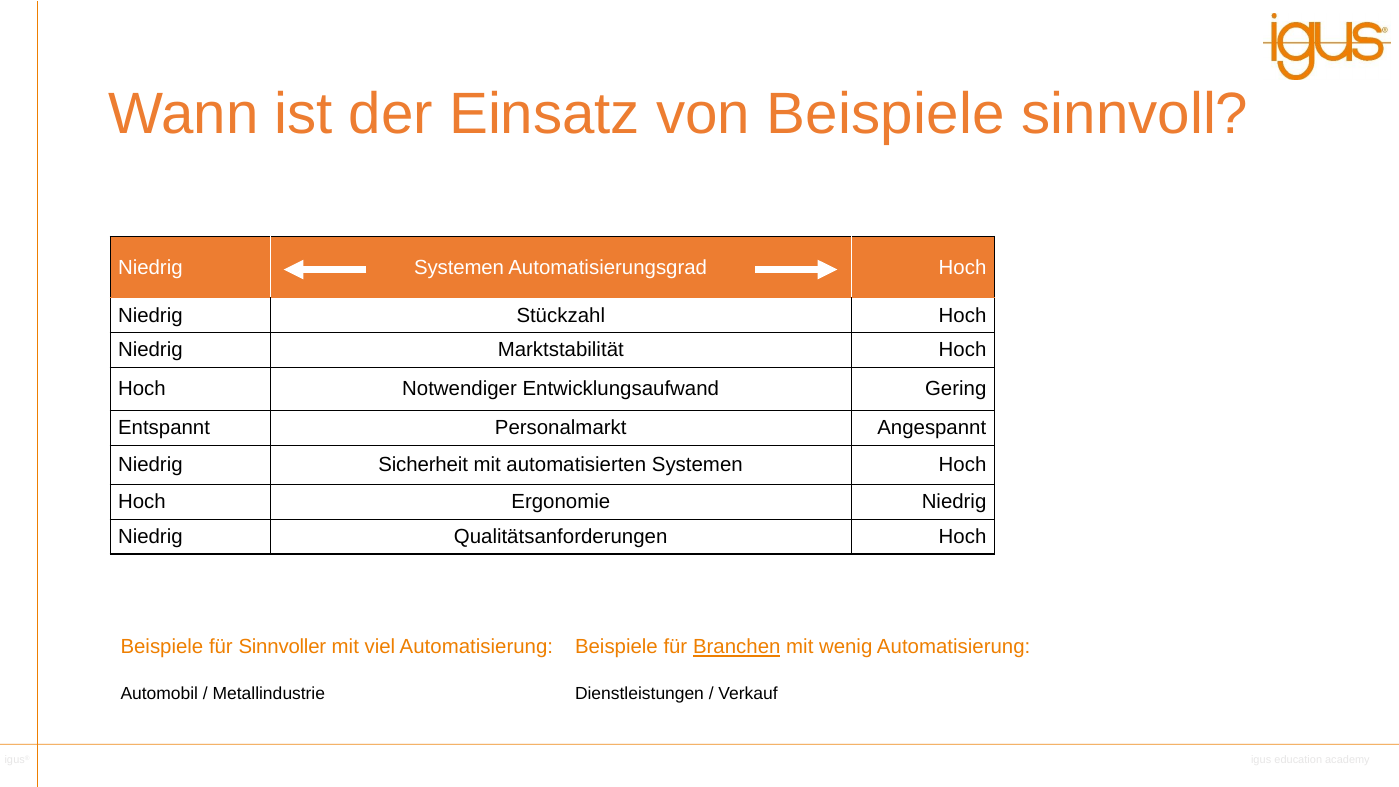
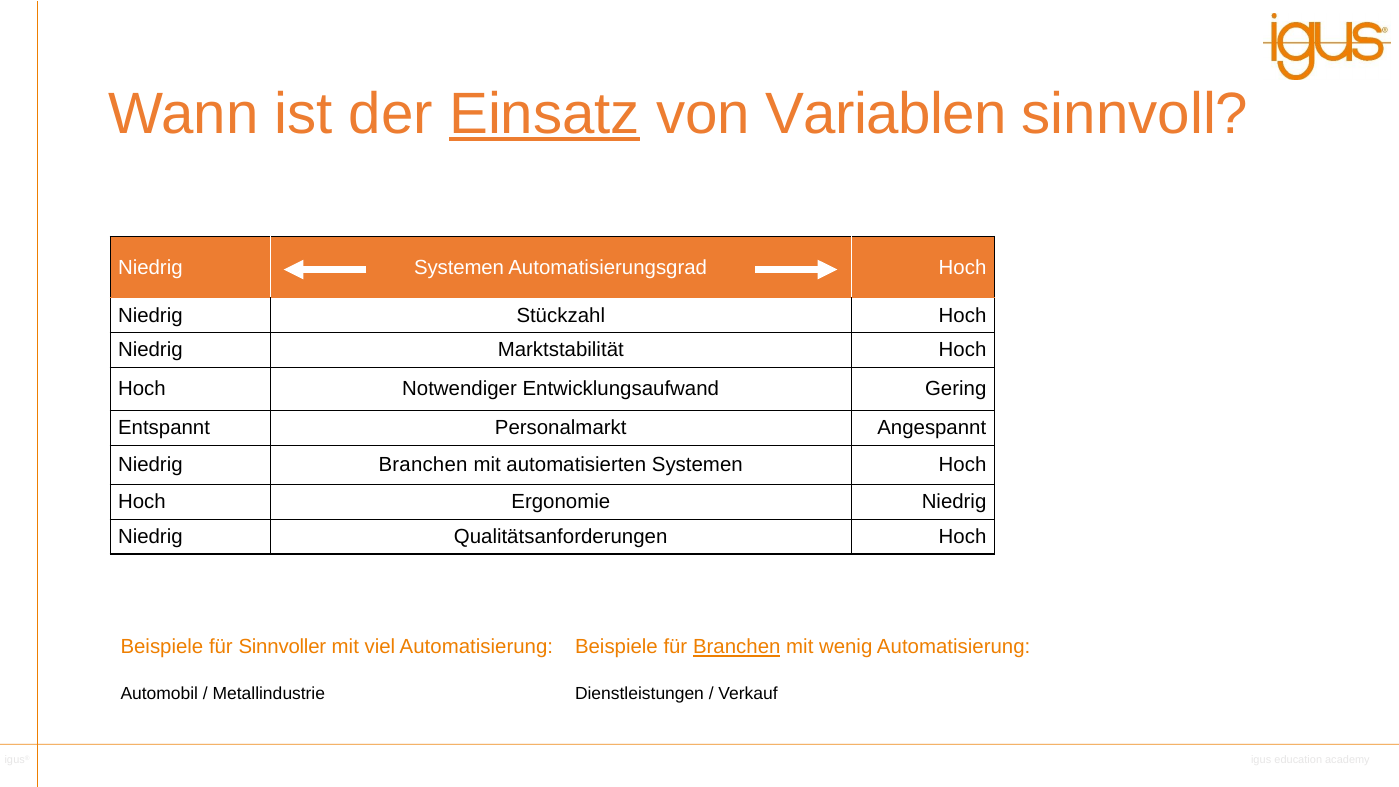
Einsatz underline: none -> present
von Beispiele: Beispiele -> Variablen
Niedrig Sicherheit: Sicherheit -> Branchen
